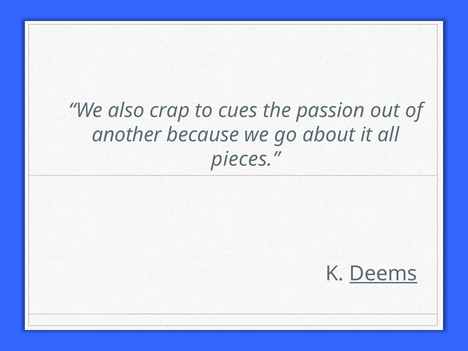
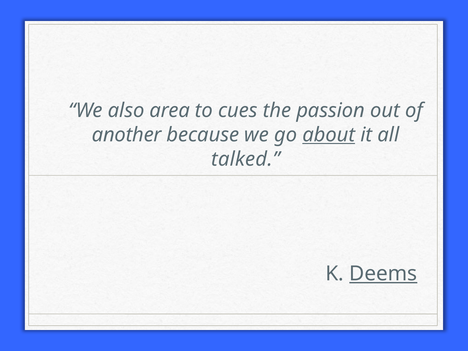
crap: crap -> area
about underline: none -> present
pieces: pieces -> talked
